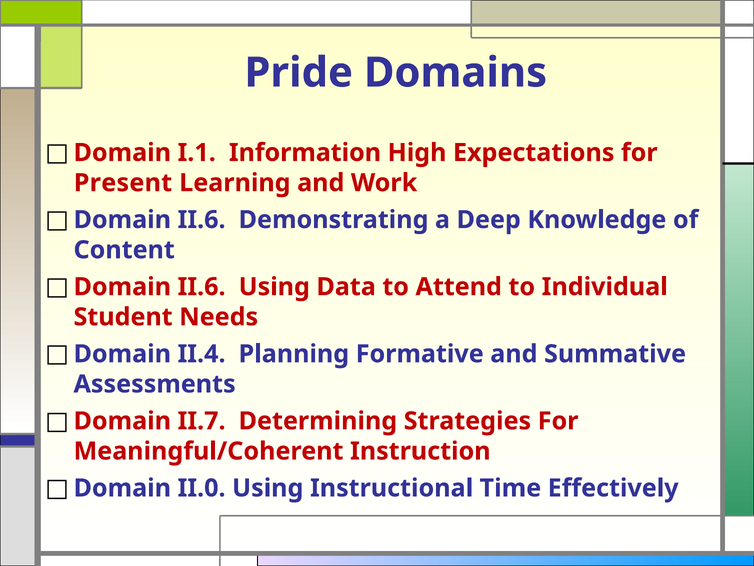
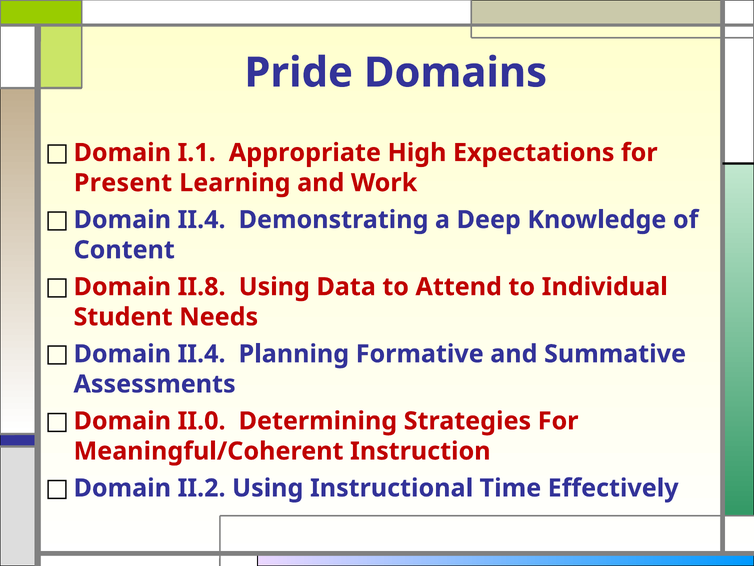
Information: Information -> Appropriate
II.6 at (202, 220): II.6 -> II.4
II.6 at (202, 287): II.6 -> II.8
II.7: II.7 -> II.0
II.0: II.0 -> II.2
